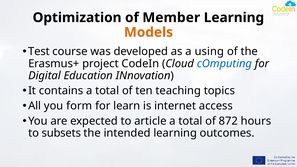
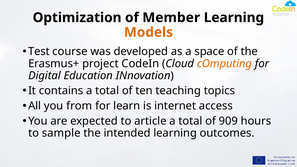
using: using -> space
cOmputing colour: blue -> orange
form: form -> from
872: 872 -> 909
subsets: subsets -> sample
